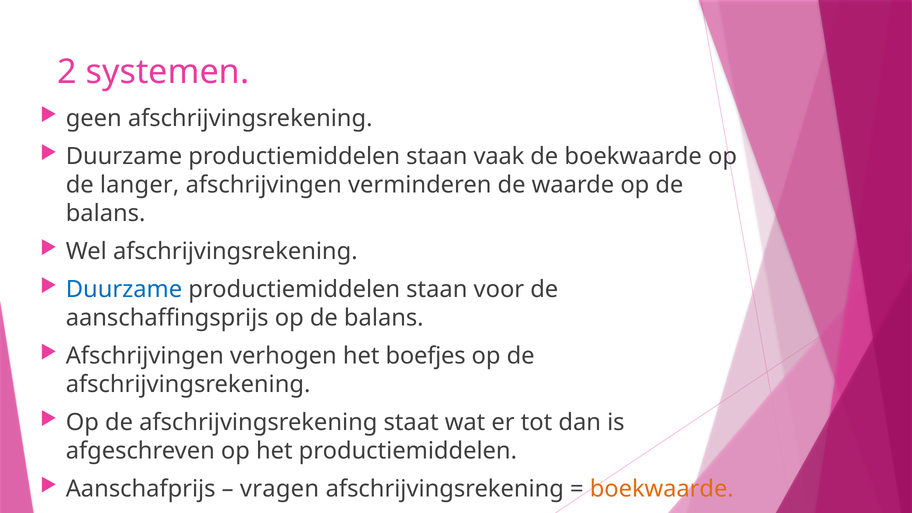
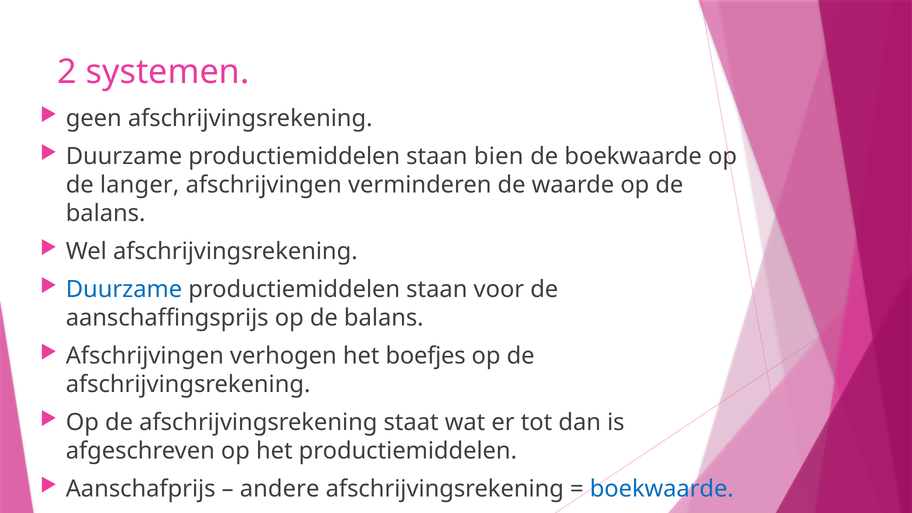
vaak: vaak -> bien
vragen: vragen -> andere
boekwaarde at (662, 489) colour: orange -> blue
